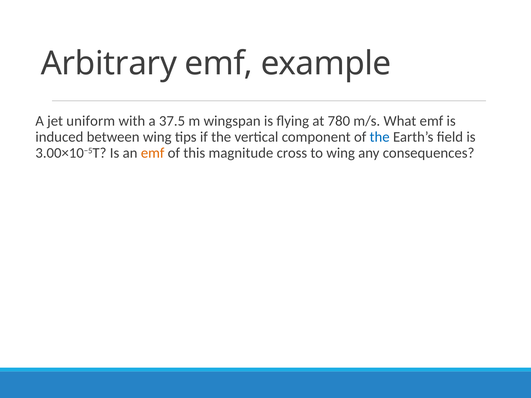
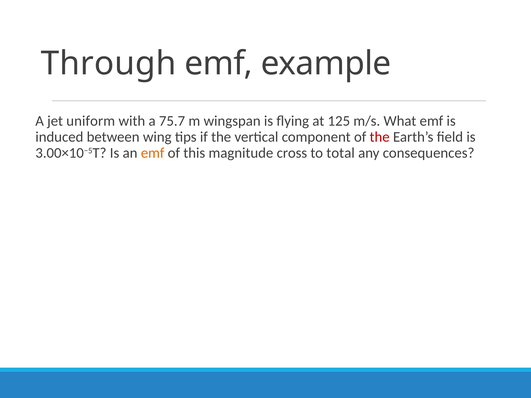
Arbitrary: Arbitrary -> Through
37.5: 37.5 -> 75.7
780: 780 -> 125
the at (380, 137) colour: blue -> red
to wing: wing -> total
